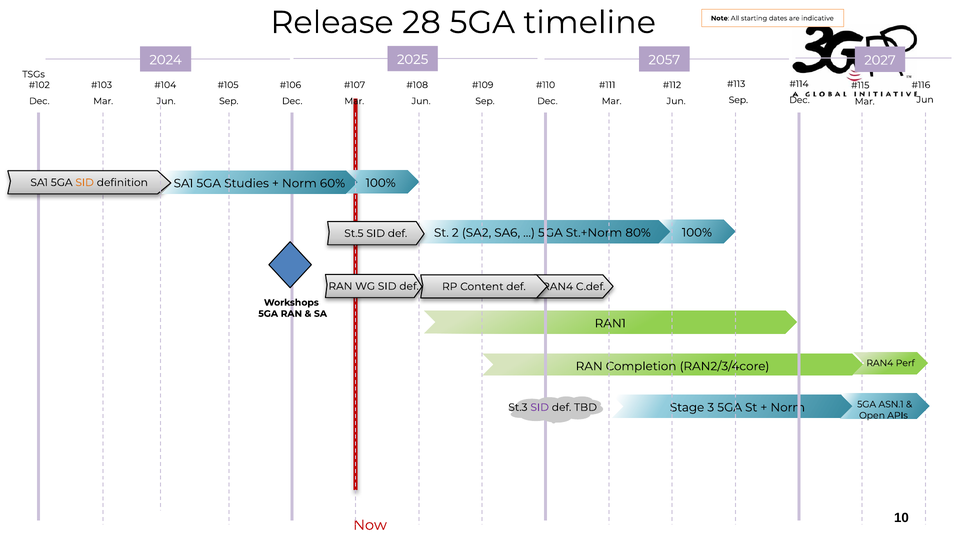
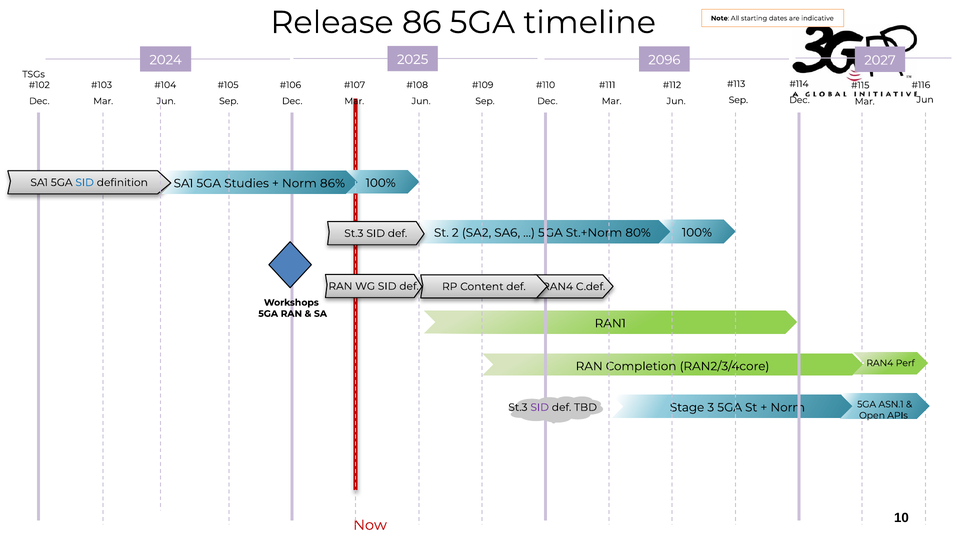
28: 28 -> 86
2057: 2057 -> 2096
SID at (85, 183) colour: orange -> blue
60%: 60% -> 86%
St.5 at (354, 234): St.5 -> St.3
